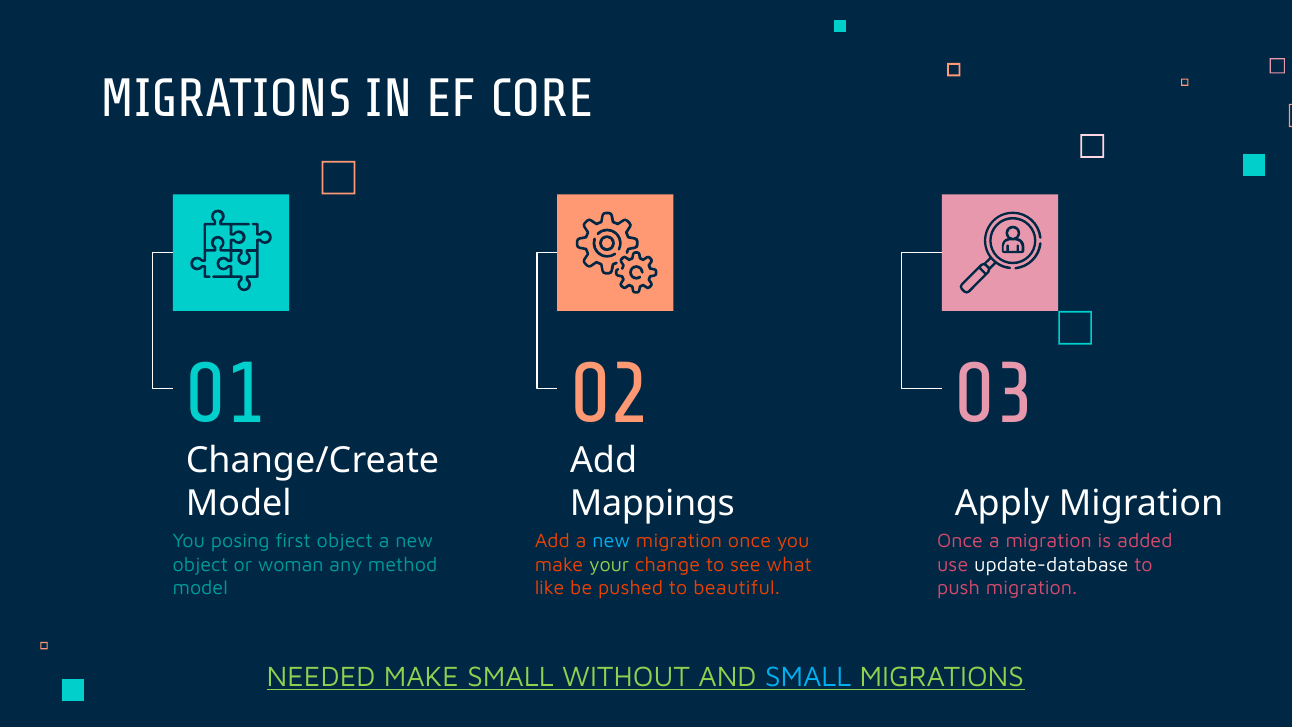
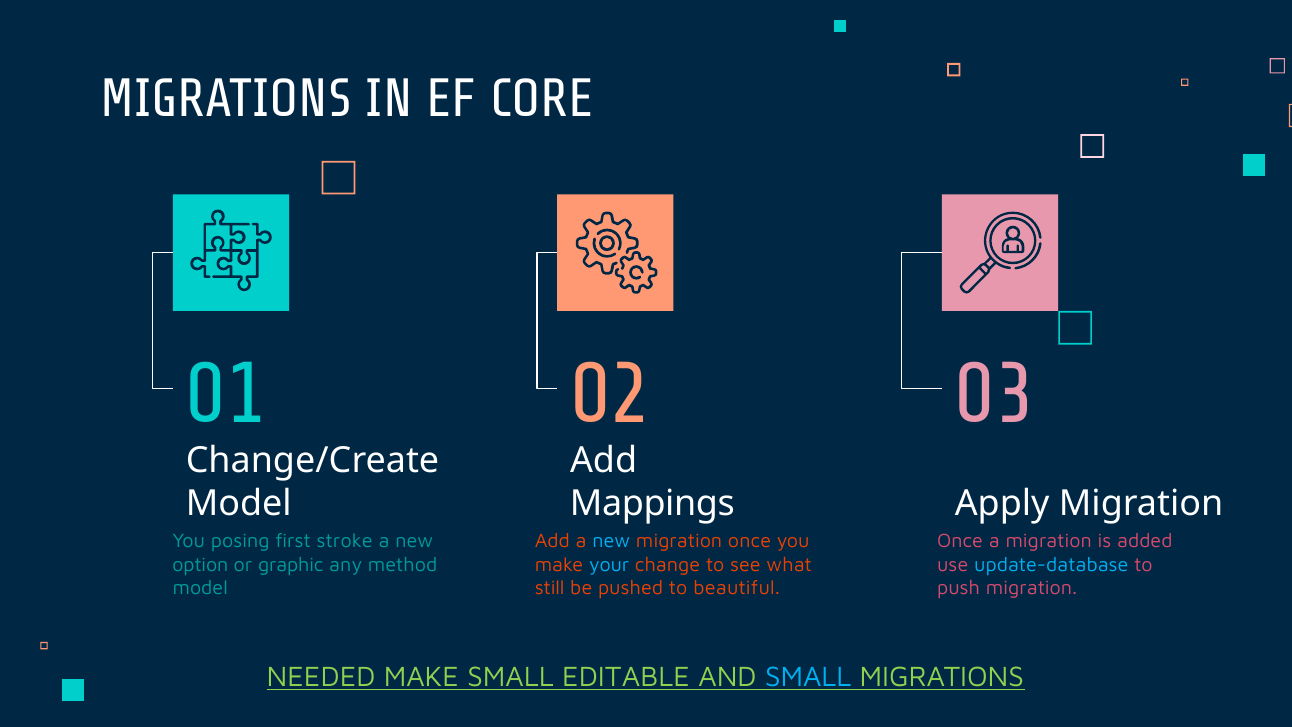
first object: object -> stroke
object at (200, 565): object -> option
woman: woman -> graphic
your colour: light green -> light blue
update-database colour: white -> light blue
like: like -> still
WITHOUT: WITHOUT -> EDITABLE
